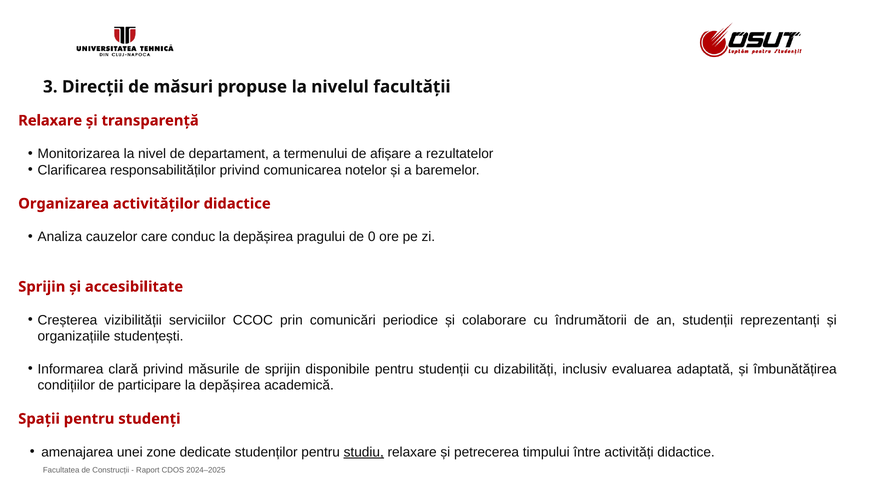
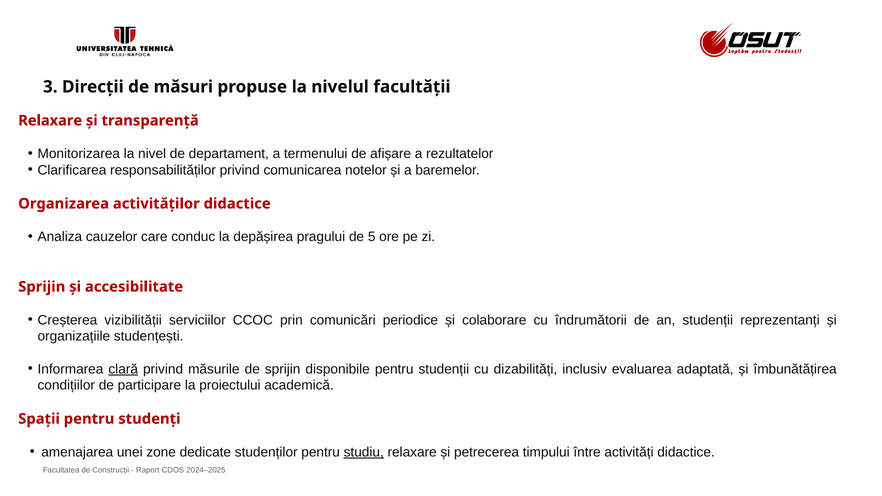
0: 0 -> 5
clară underline: none -> present
participare la depășirea: depășirea -> proiectului
